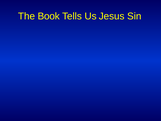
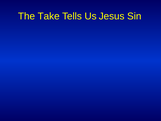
Book: Book -> Take
